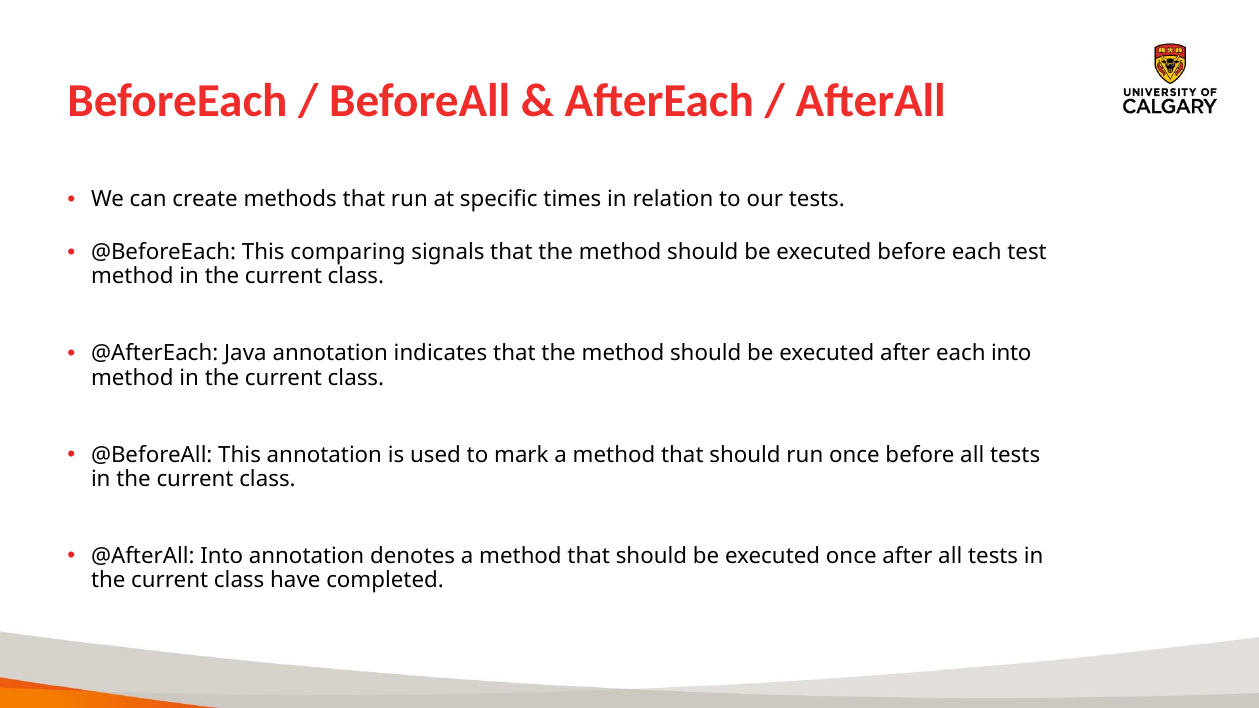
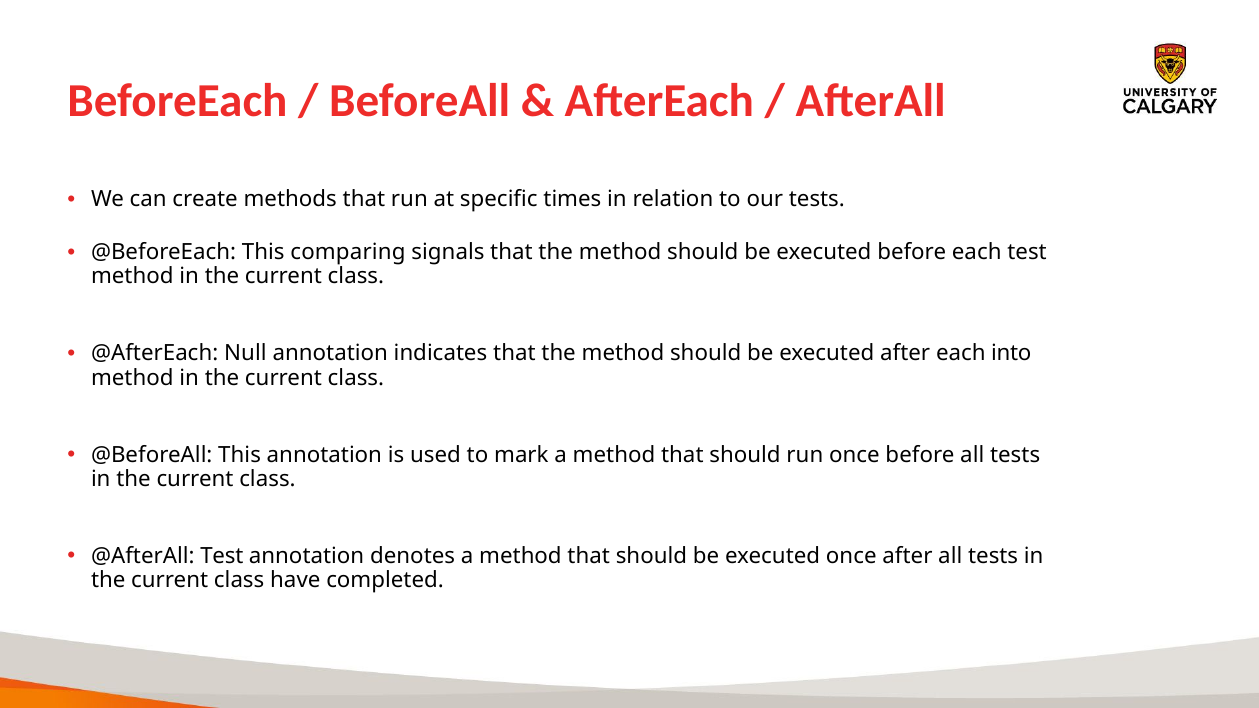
Java: Java -> Null
@AfterAll Into: Into -> Test
